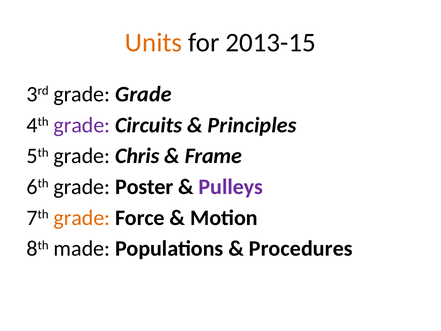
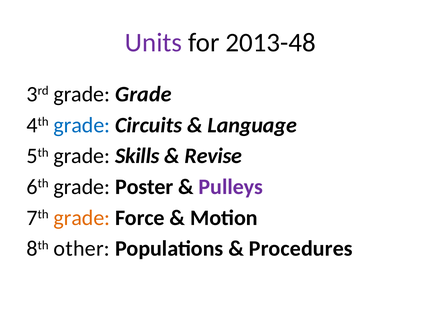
Units colour: orange -> purple
2013-15: 2013-15 -> 2013-48
grade at (82, 125) colour: purple -> blue
Principles: Principles -> Language
Chris: Chris -> Skills
Frame: Frame -> Revise
made: made -> other
